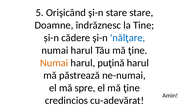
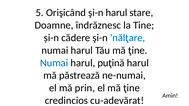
şi-n stare: stare -> harul
Numai at (54, 63) colour: orange -> blue
spre: spre -> prin
